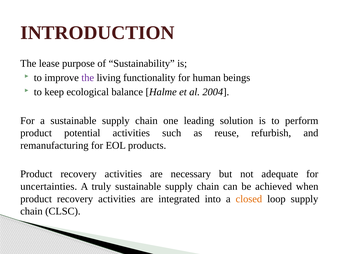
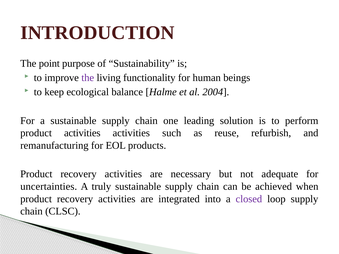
lease: lease -> point
product potential: potential -> activities
closed colour: orange -> purple
